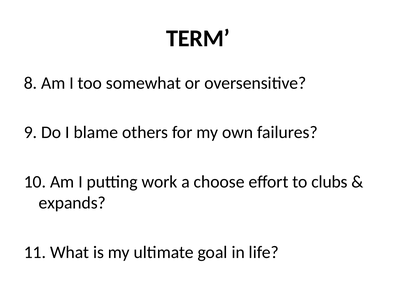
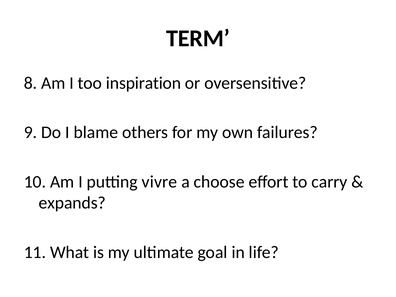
somewhat: somewhat -> inspiration
work: work -> vivre
clubs: clubs -> carry
